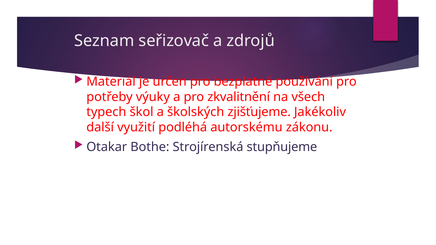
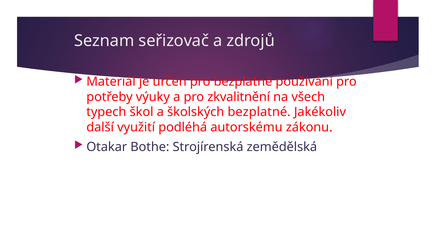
školských zjišťujeme: zjišťujeme -> bezplatné
stupňujeme: stupňujeme -> zemědělská
